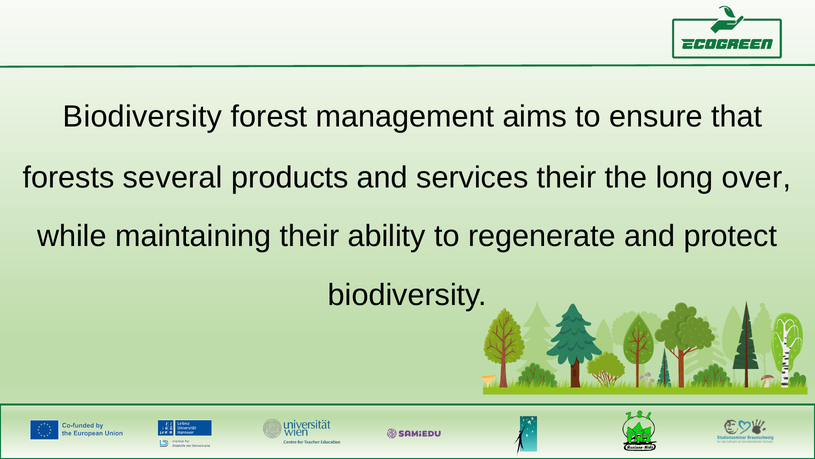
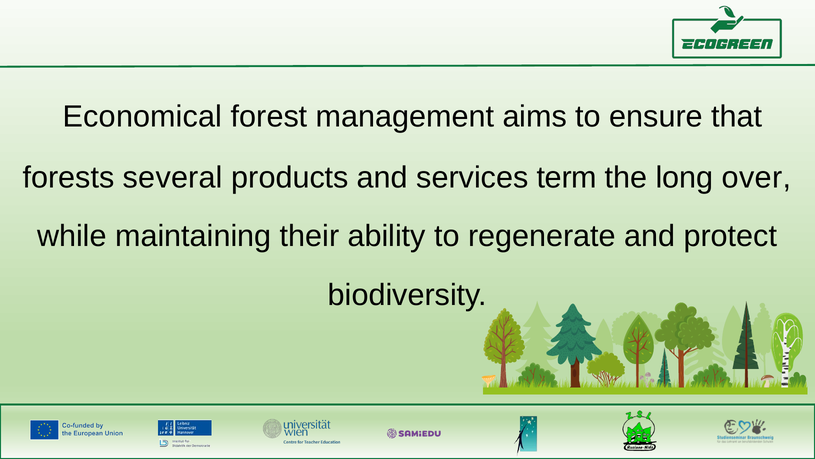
Biodiversity at (143, 116): Biodiversity -> Economical
services their: their -> term
